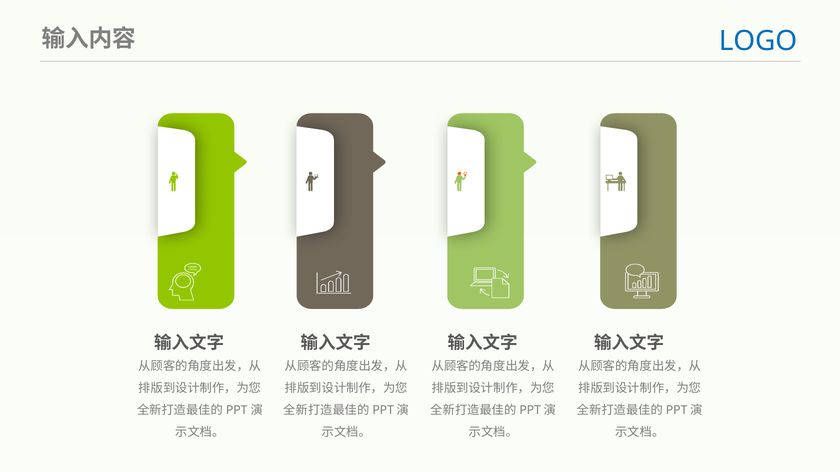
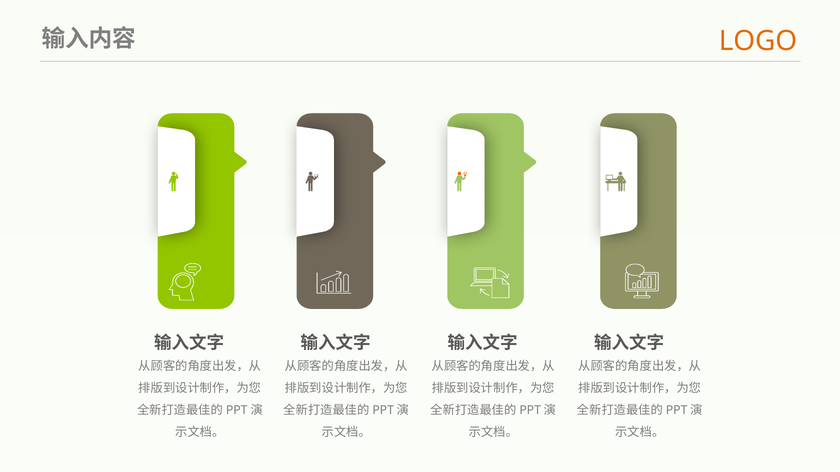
LOGO colour: blue -> orange
